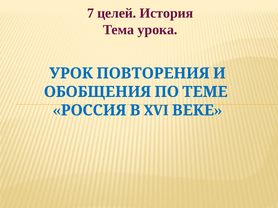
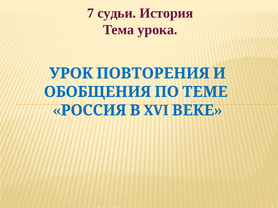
целей: целей -> судьи
